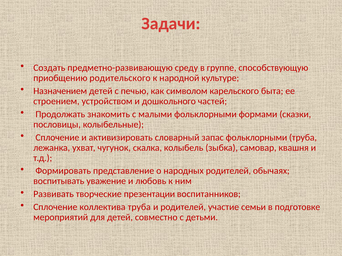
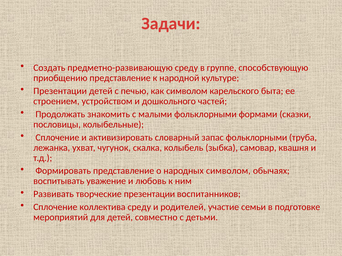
приобщению родительского: родительского -> представление
Назначением at (60, 91): Назначением -> Презентации
народных родителей: родителей -> символом
коллектива труба: труба -> среду
